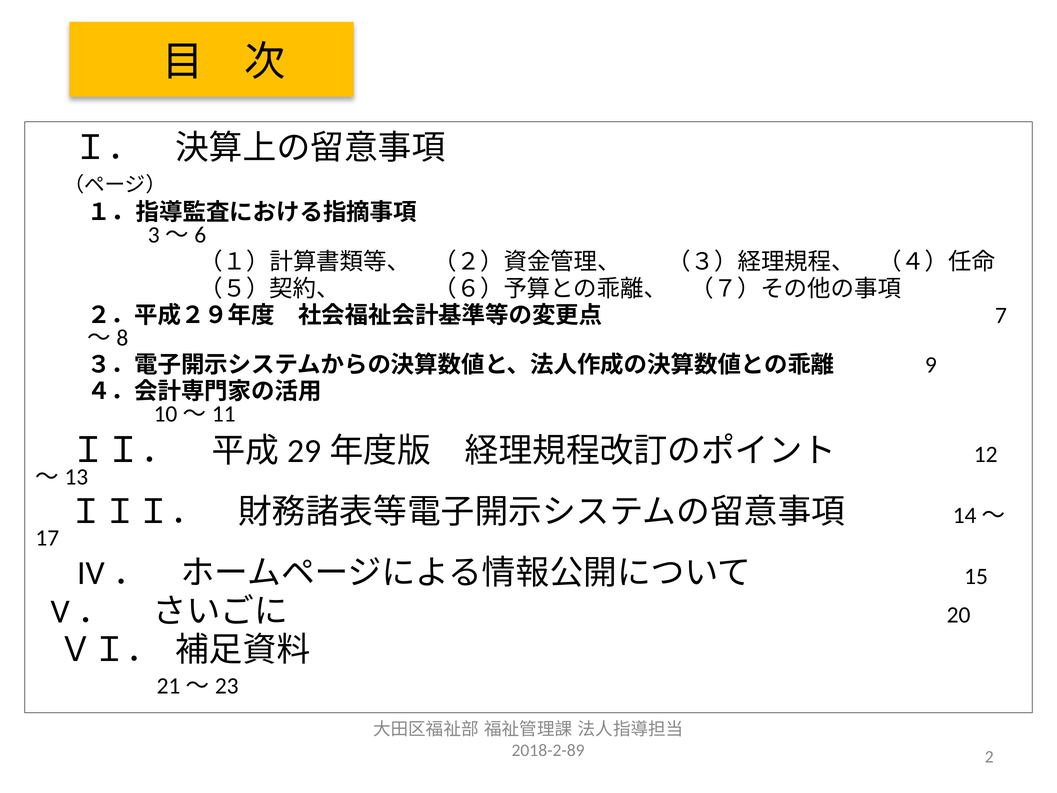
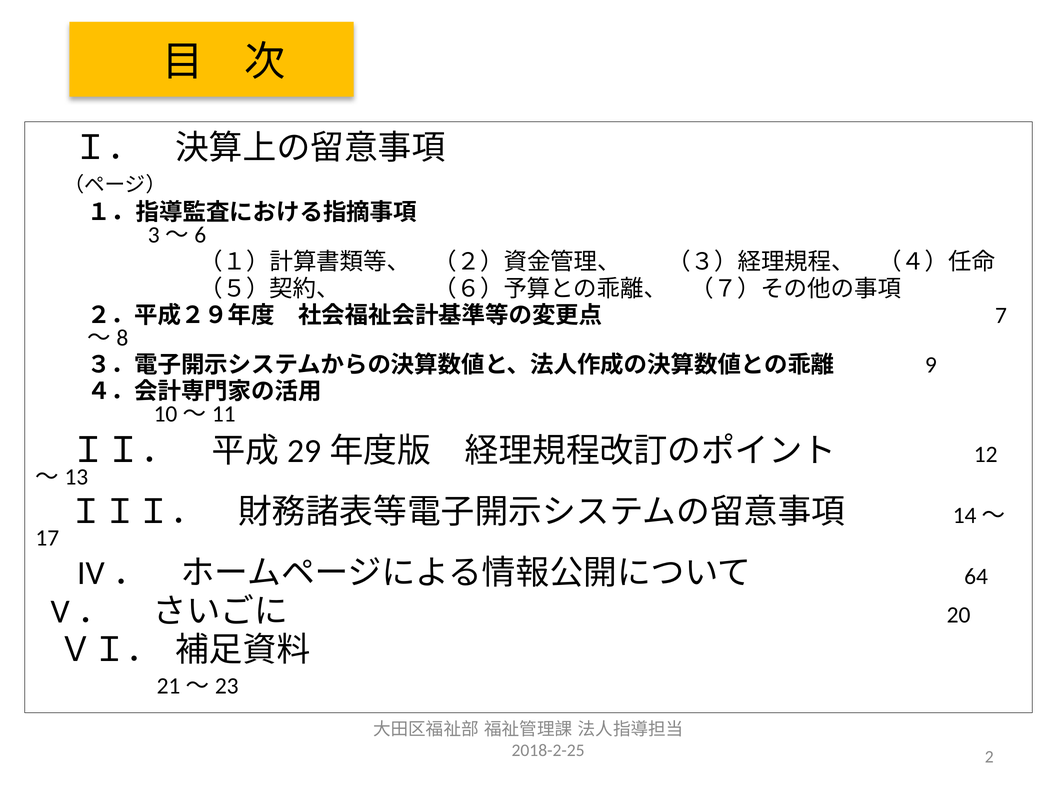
15: 15 -> 64
2018-2-89: 2018-2-89 -> 2018-2-25
